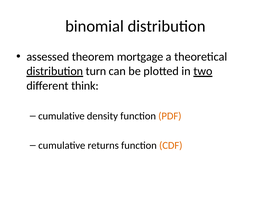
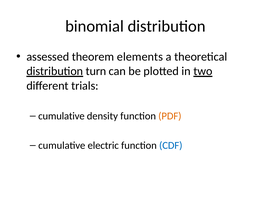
mortgage: mortgage -> elements
think: think -> trials
returns: returns -> electric
CDF colour: orange -> blue
